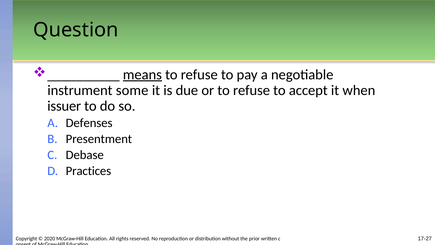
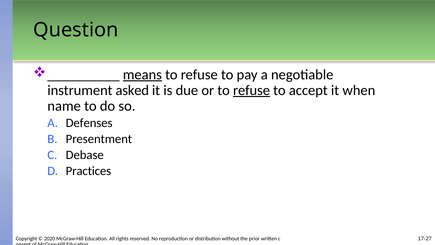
some: some -> asked
refuse at (252, 90) underline: none -> present
issuer: issuer -> name
